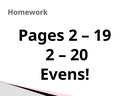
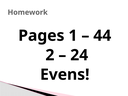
Pages 2: 2 -> 1
19: 19 -> 44
20: 20 -> 24
